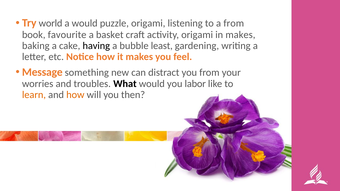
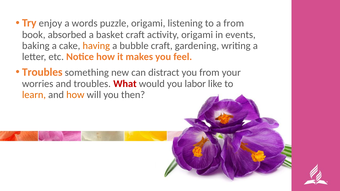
world: world -> enjoy
a would: would -> words
favourite: favourite -> absorbed
in makes: makes -> events
having colour: black -> orange
bubble least: least -> craft
Message at (42, 72): Message -> Troubles
What colour: black -> red
